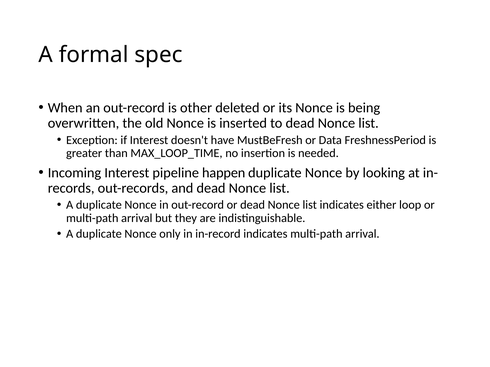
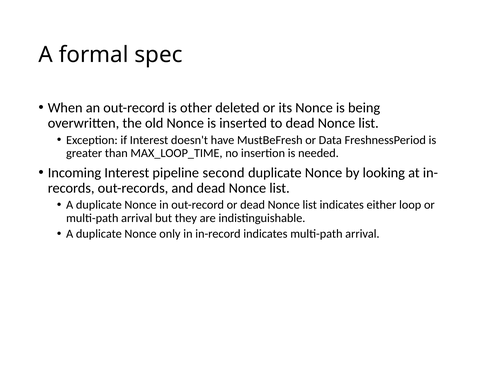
happen: happen -> second
